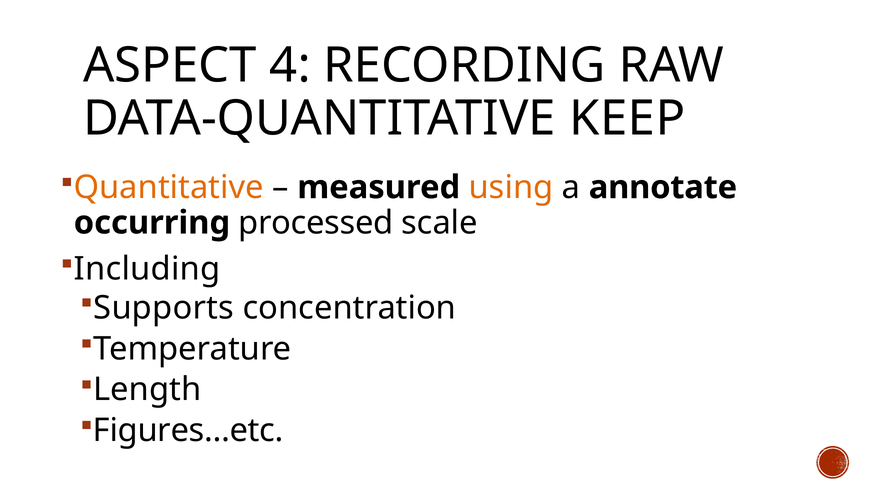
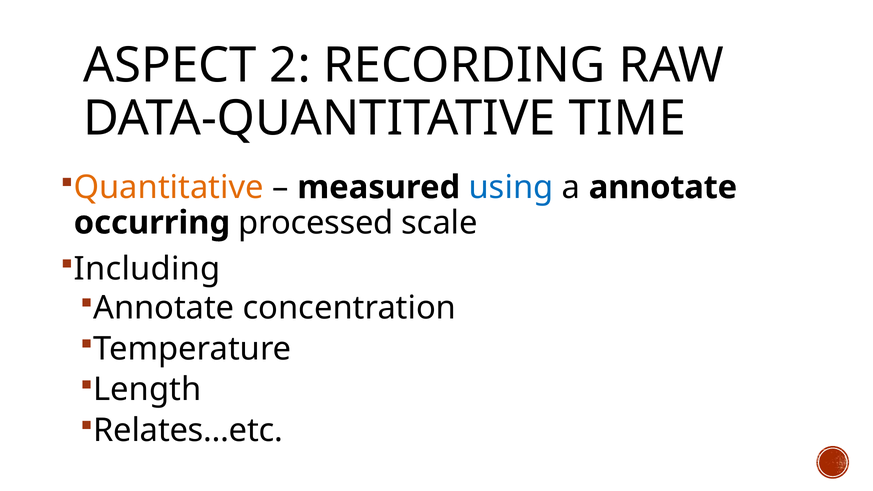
4: 4 -> 2
KEEP: KEEP -> TIME
using colour: orange -> blue
Supports at (164, 308): Supports -> Annotate
Figures…etc: Figures…etc -> Relates…etc
